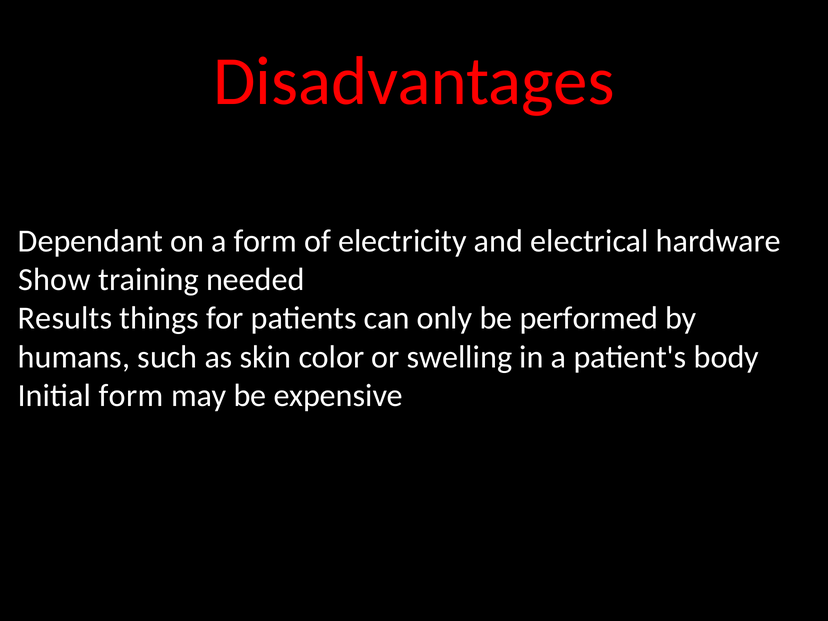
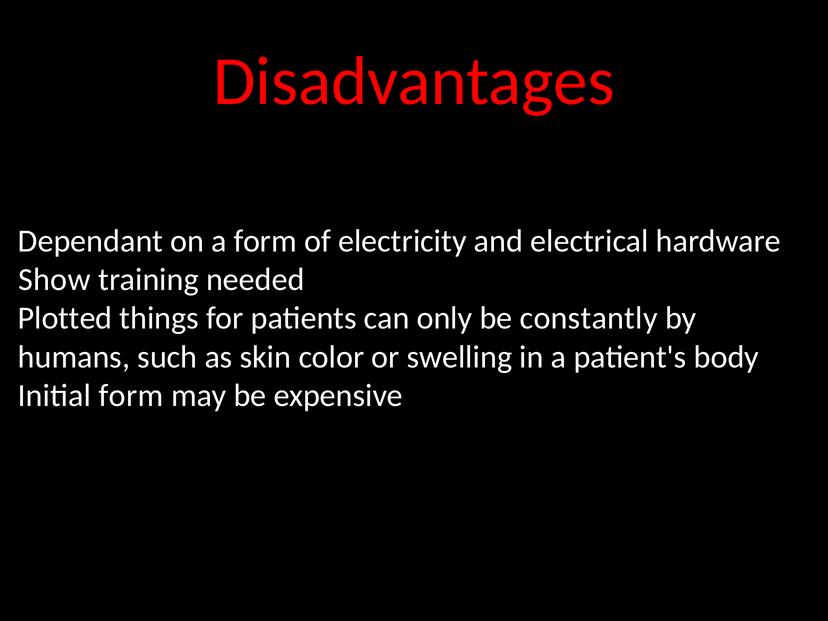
Results: Results -> Plotted
performed: performed -> constantly
